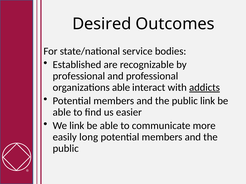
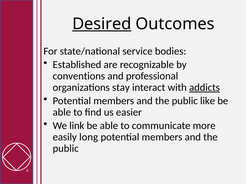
Desired underline: none -> present
professional at (79, 76): professional -> conventions
organizations able: able -> stay
public link: link -> like
